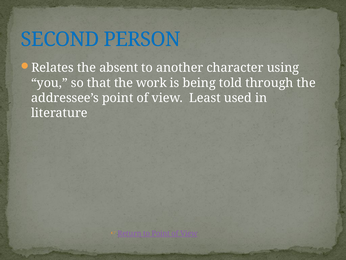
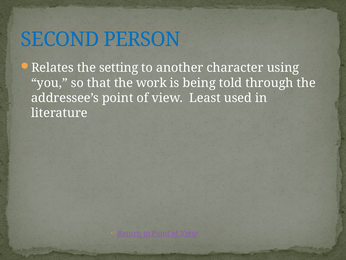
absent: absent -> setting
